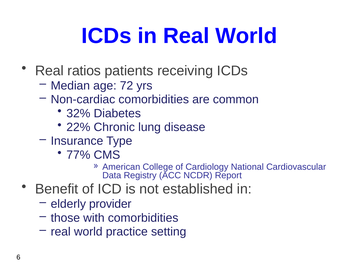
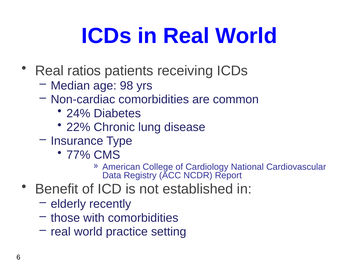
72: 72 -> 98
32%: 32% -> 24%
provider: provider -> recently
